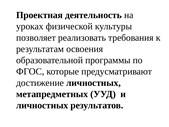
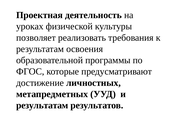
личностных at (42, 105): личностных -> результатам
